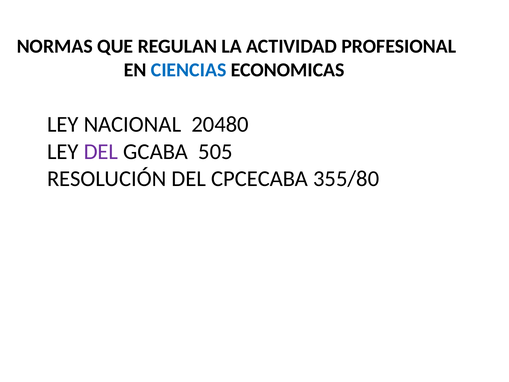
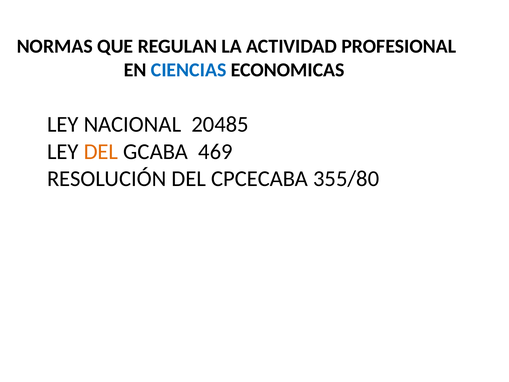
20480: 20480 -> 20485
DEL at (101, 152) colour: purple -> orange
505: 505 -> 469
